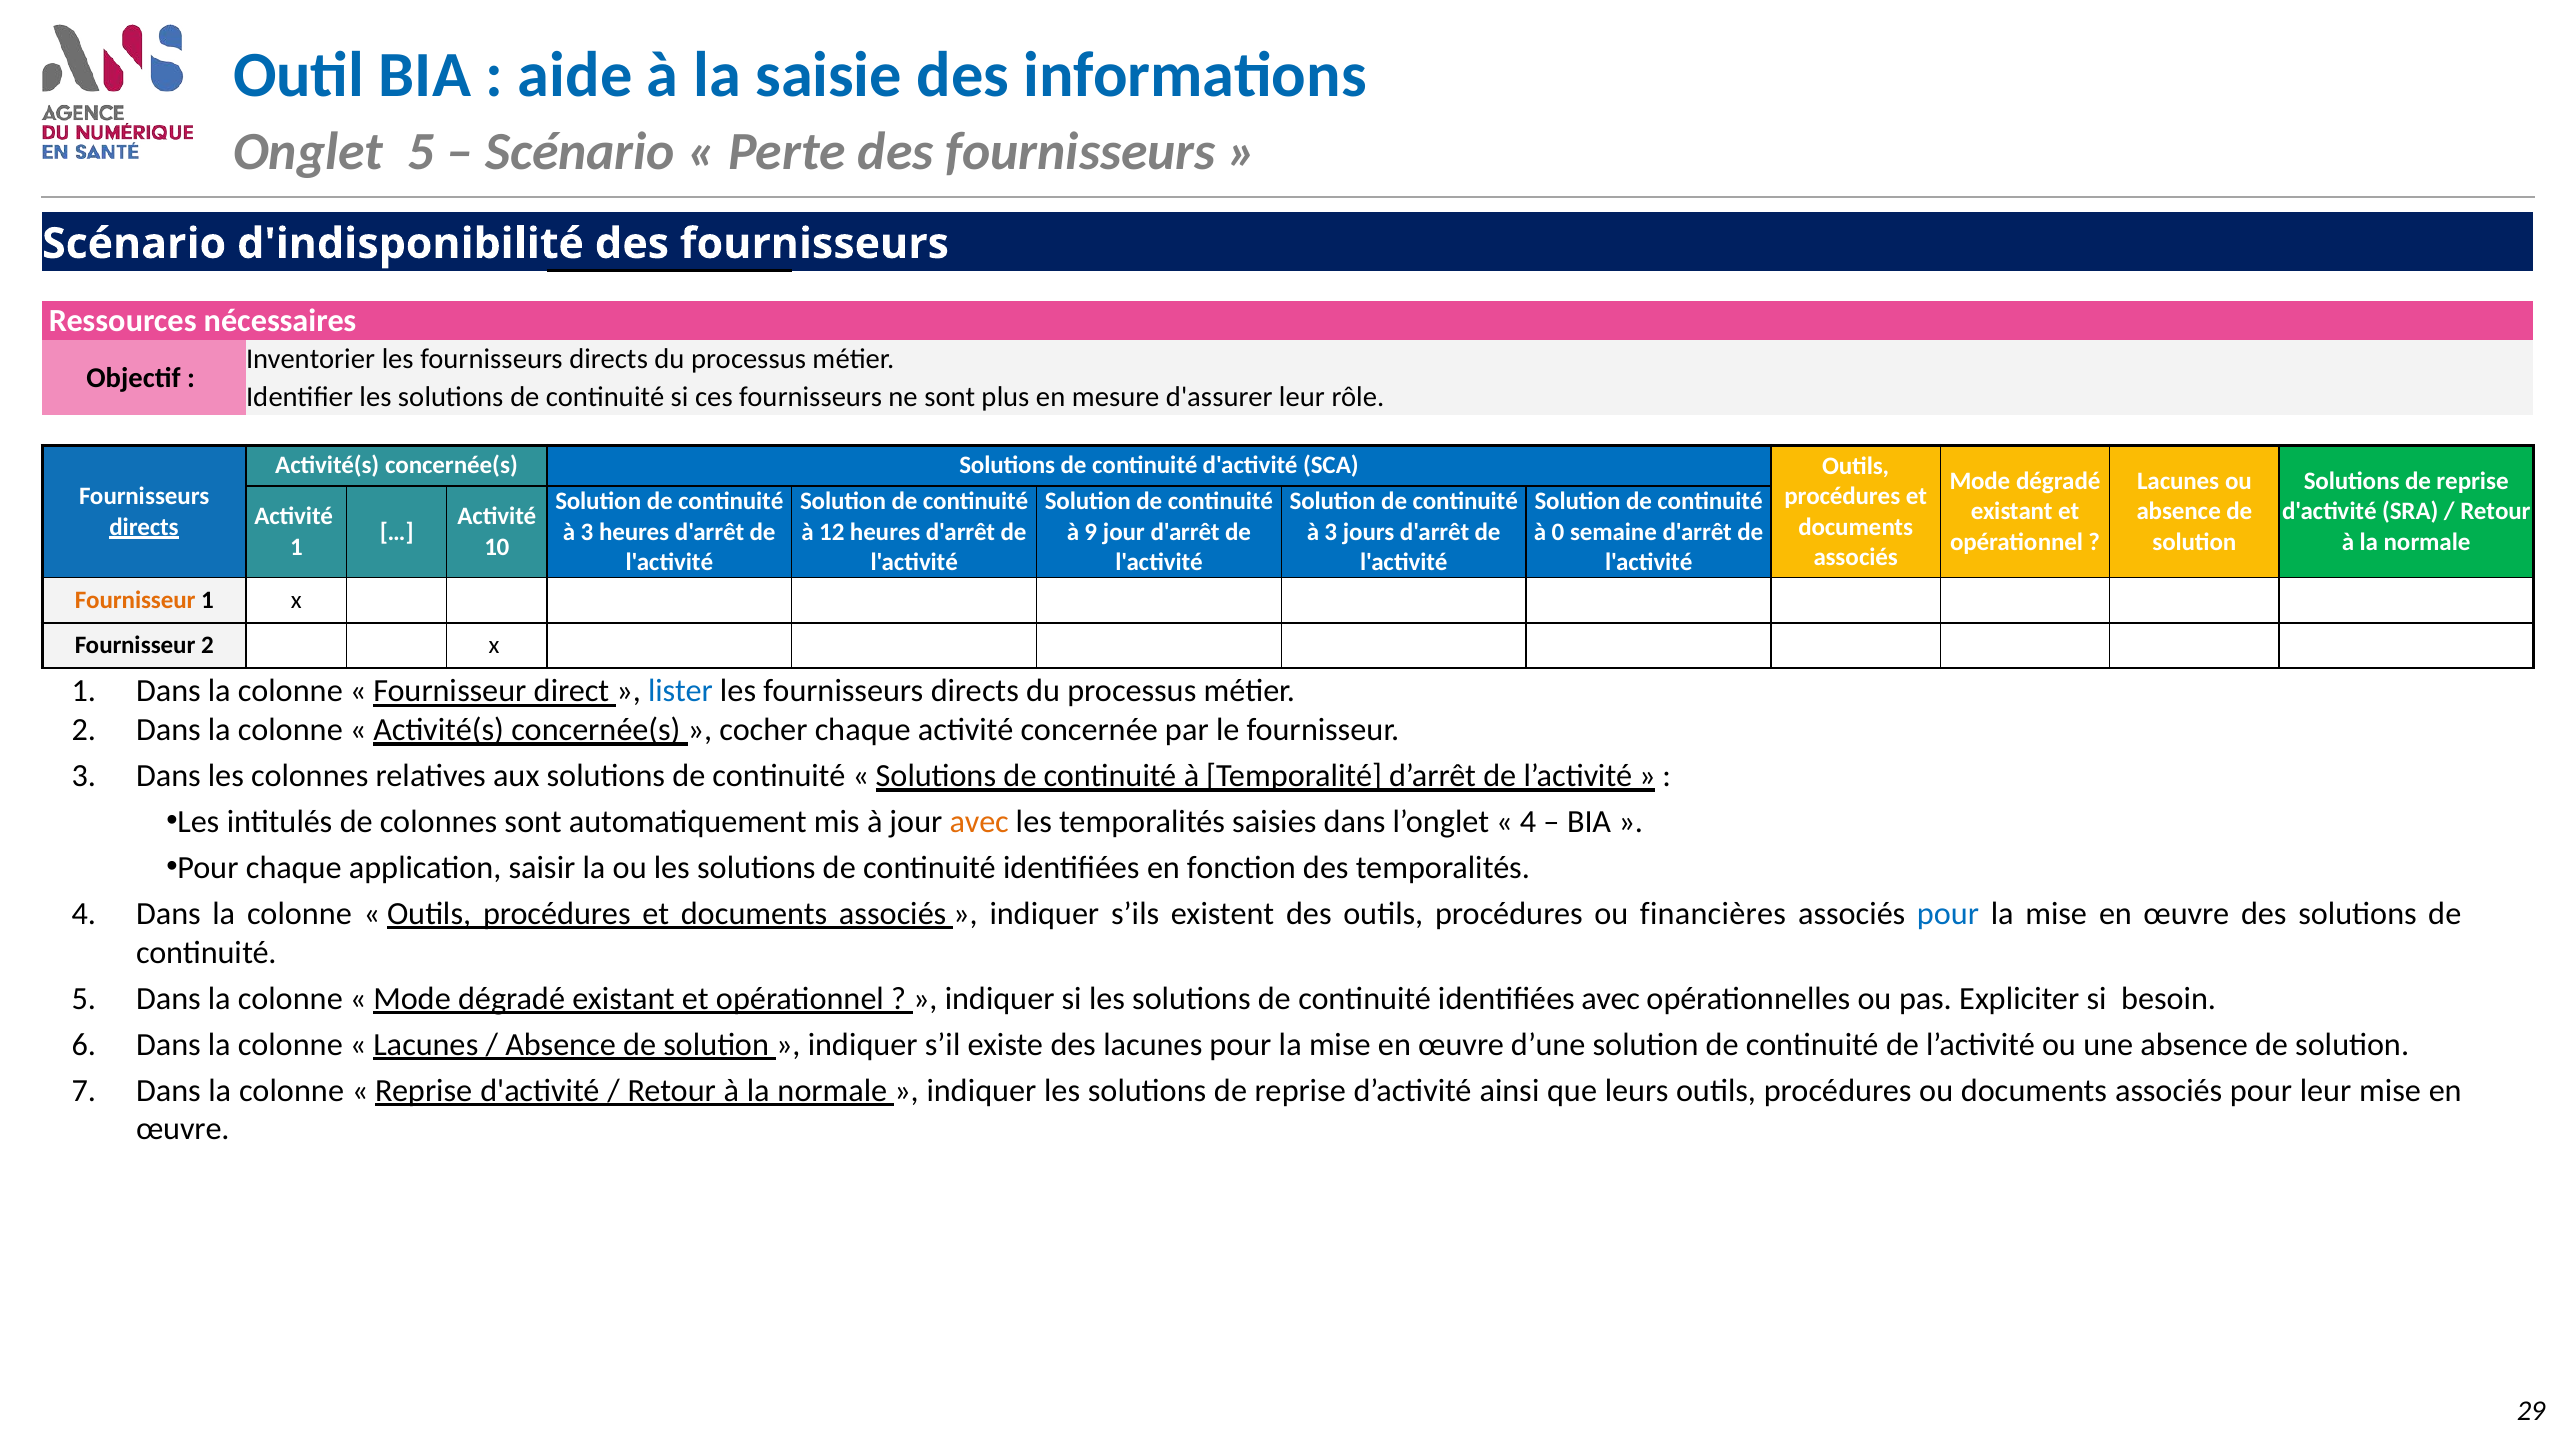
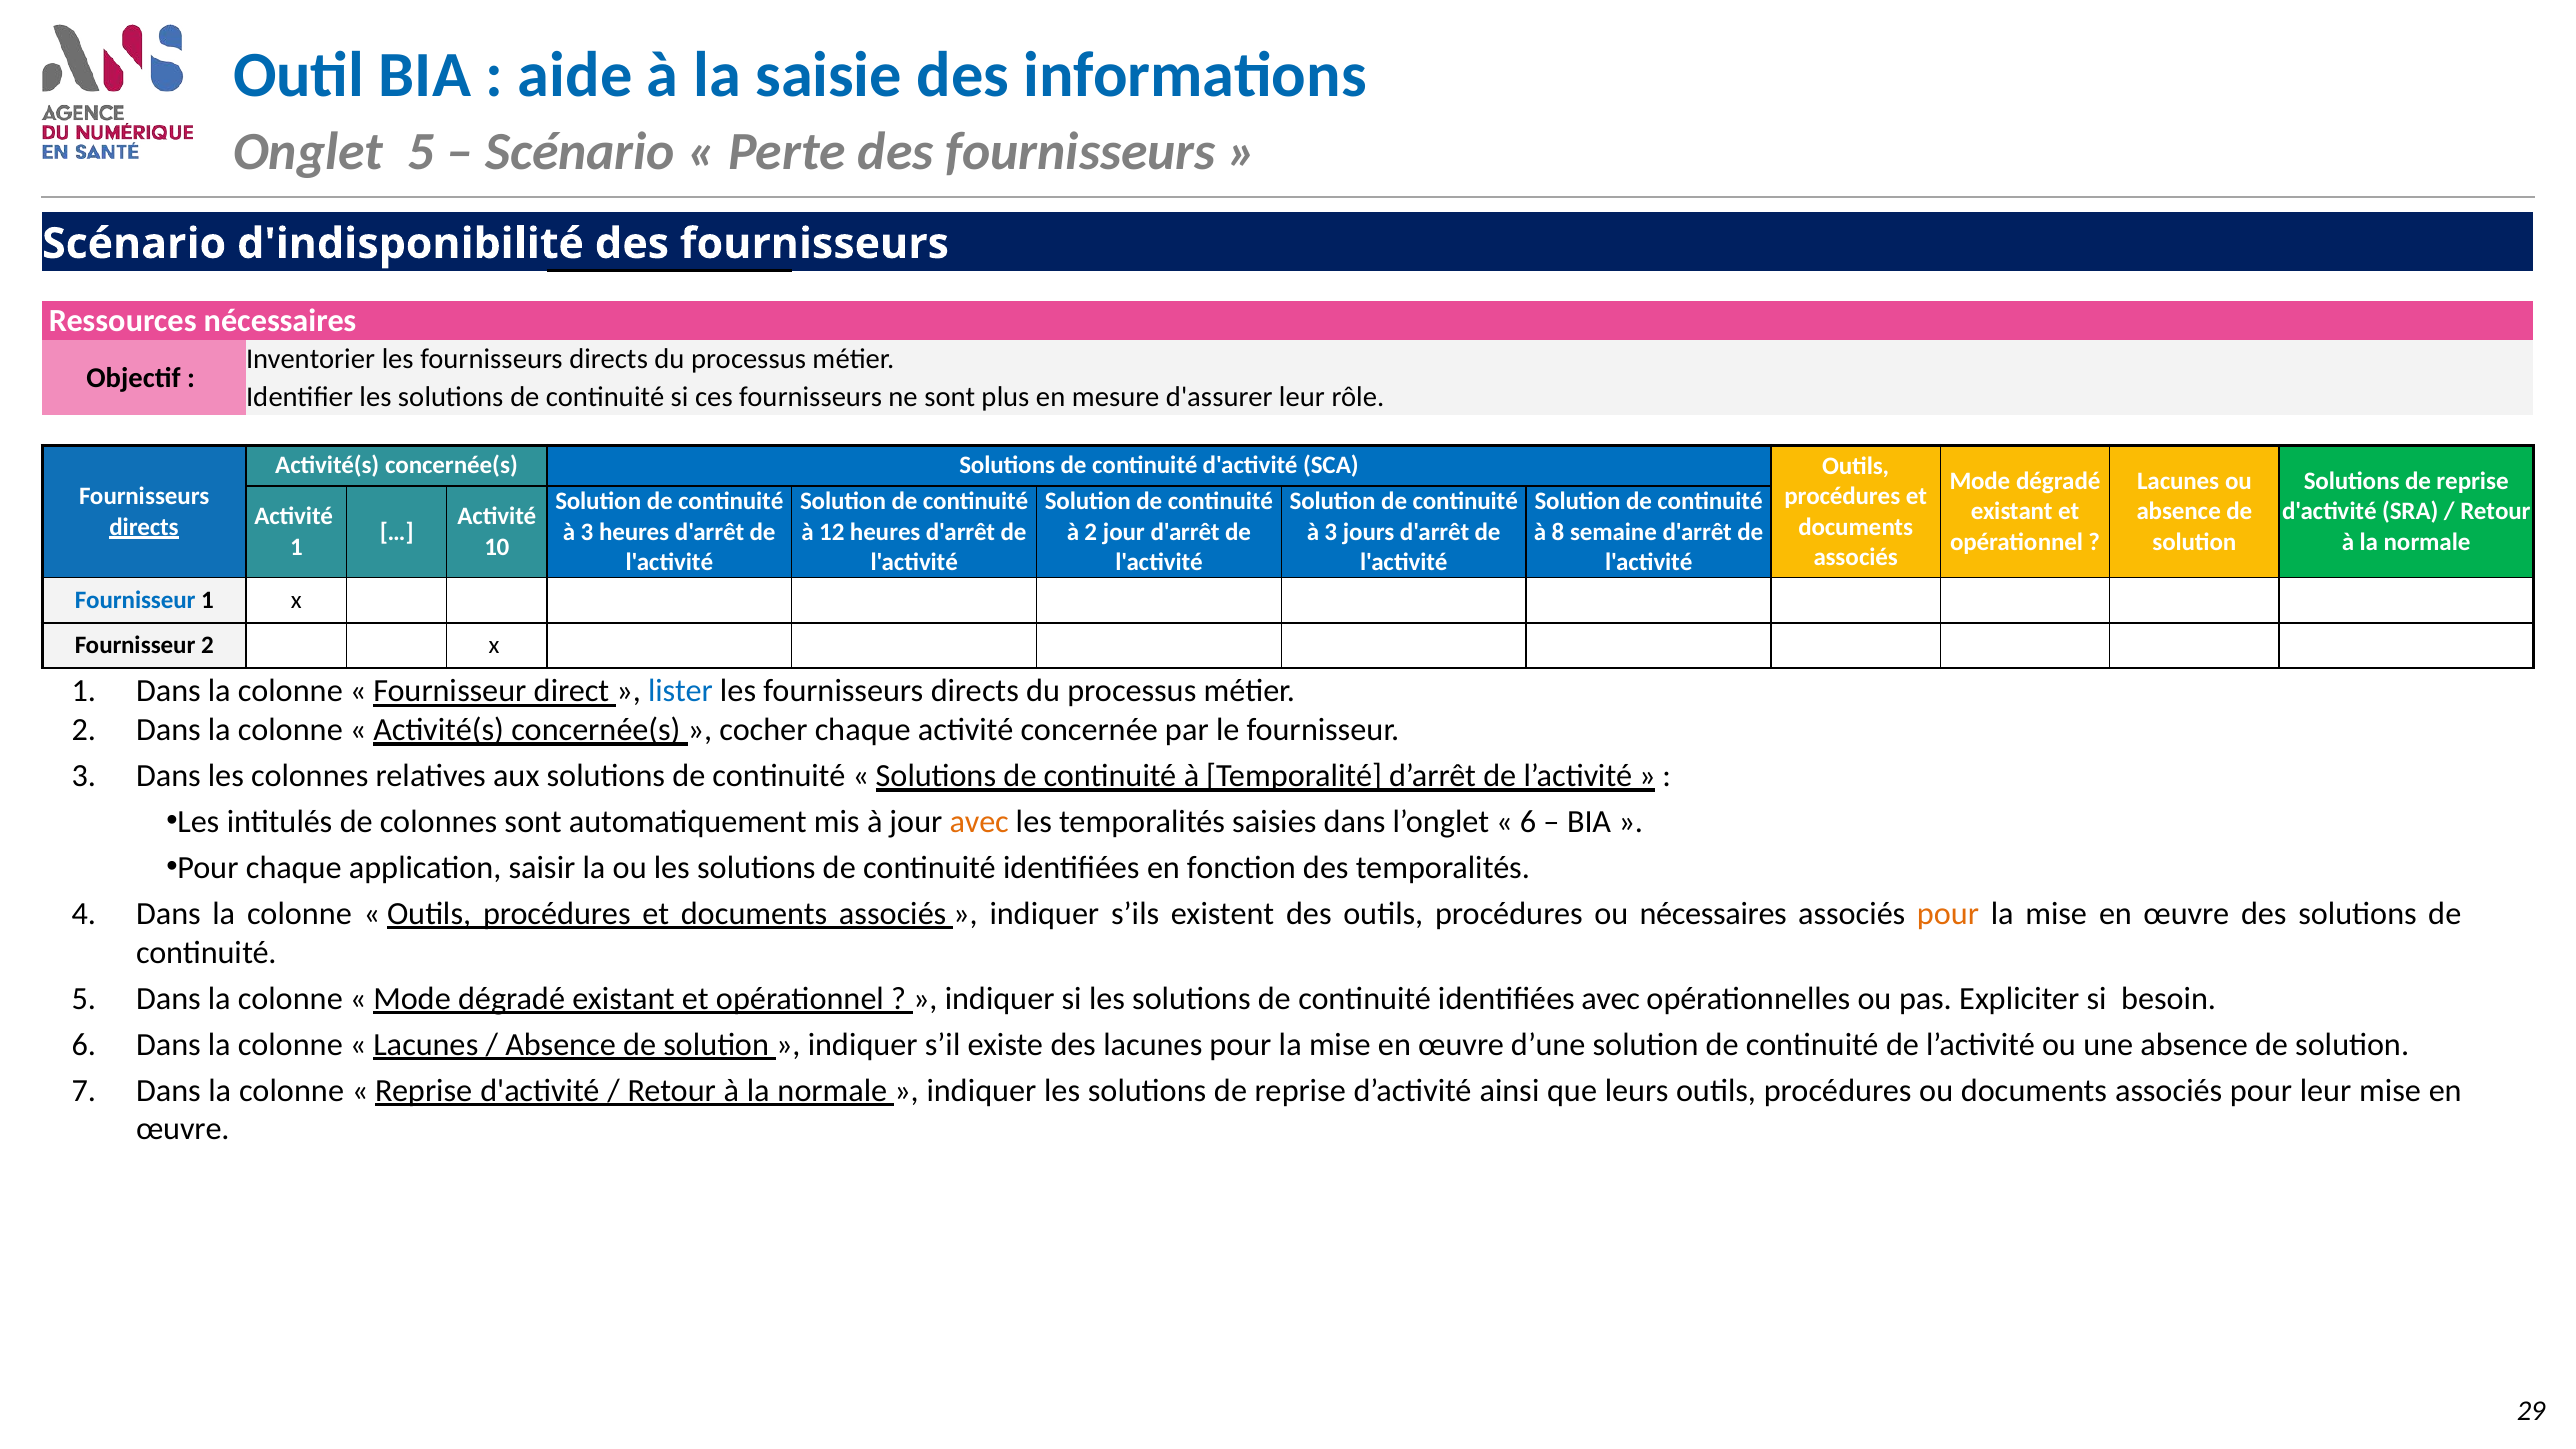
à 9: 9 -> 2
0: 0 -> 8
Fournisseur at (135, 600) colour: orange -> blue
4 at (1528, 822): 4 -> 6
ou financières: financières -> nécessaires
pour at (1948, 914) colour: blue -> orange
